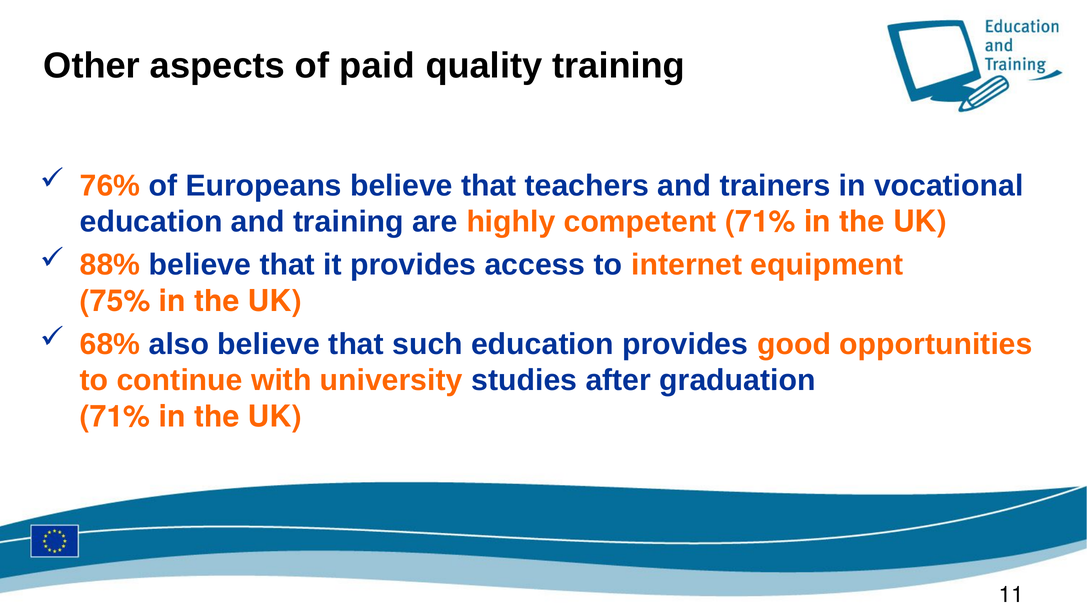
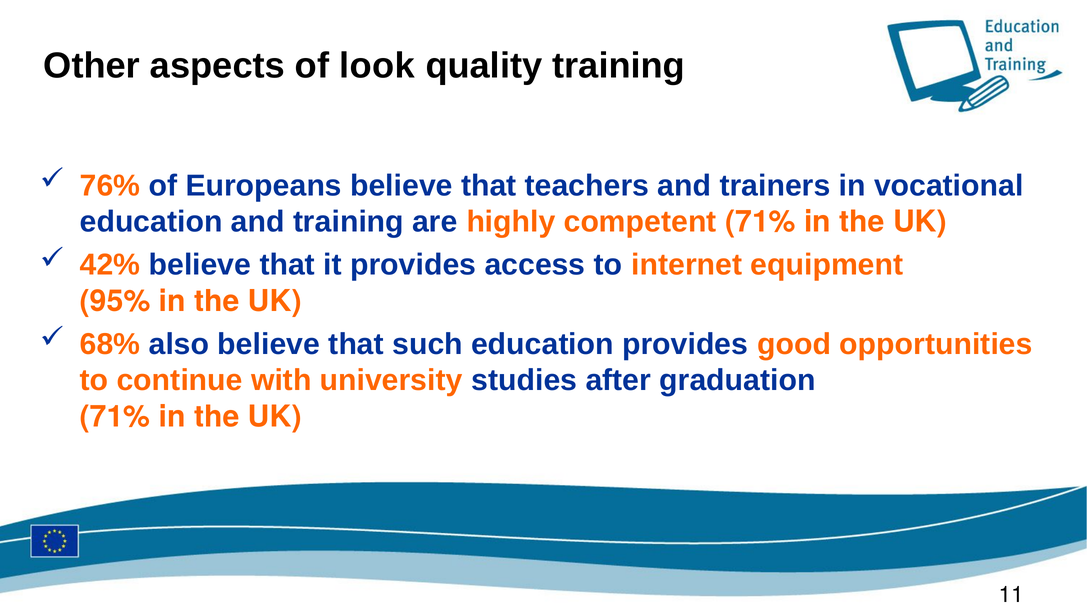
paid: paid -> look
88%: 88% -> 42%
75%: 75% -> 95%
